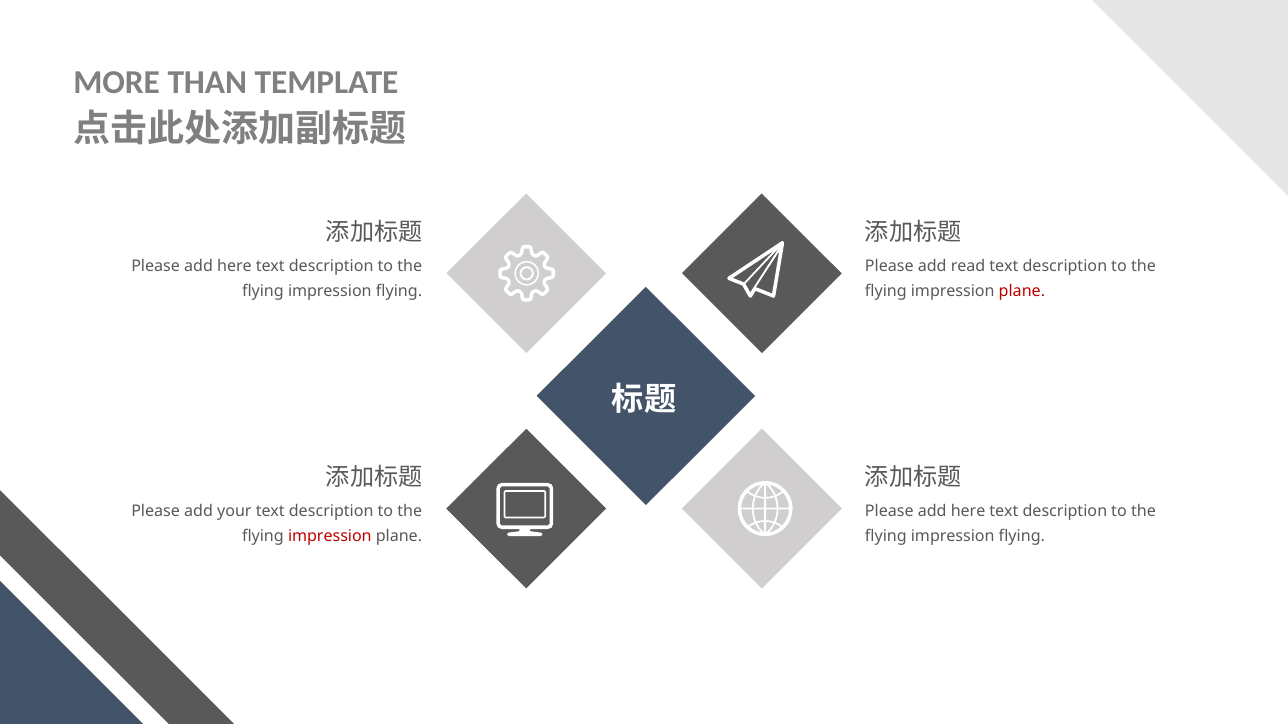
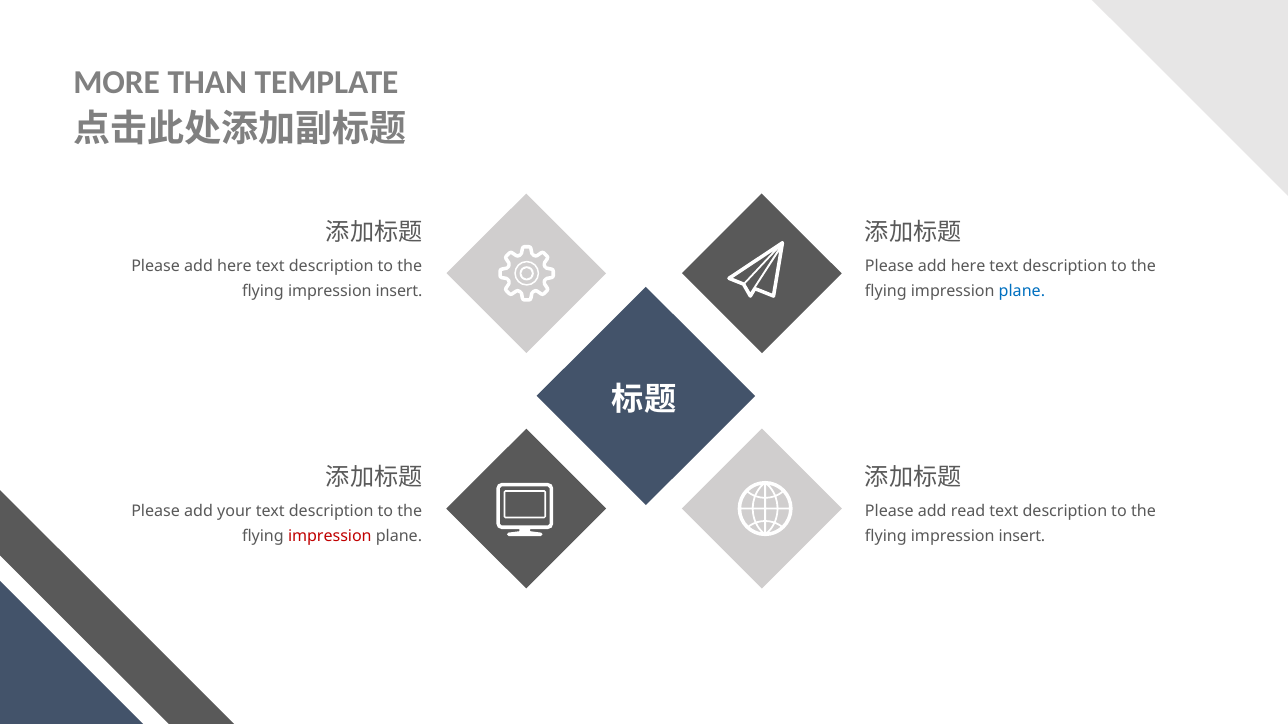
read at (968, 266): read -> here
flying at (399, 291): flying -> insert
plane at (1022, 291) colour: red -> blue
here at (968, 512): here -> read
flying at (1022, 537): flying -> insert
